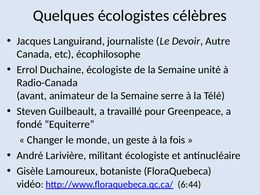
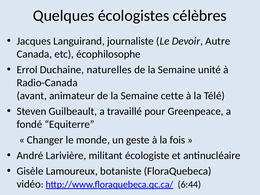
Duchaine écologiste: écologiste -> naturelles
serre: serre -> cette
